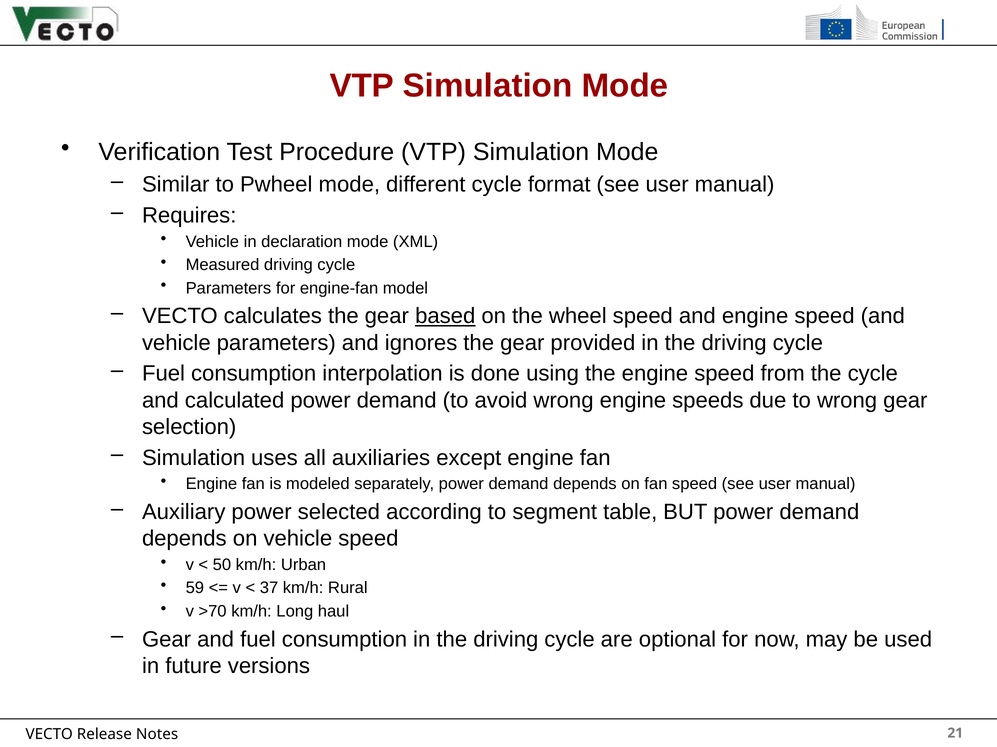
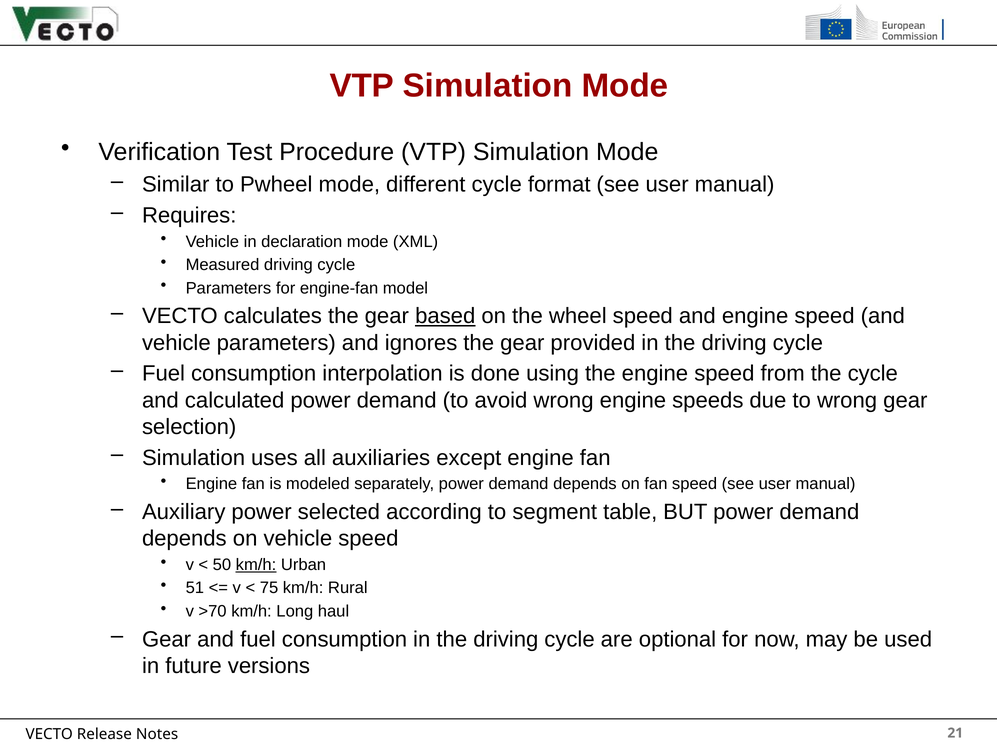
km/h at (256, 565) underline: none -> present
59: 59 -> 51
37: 37 -> 75
